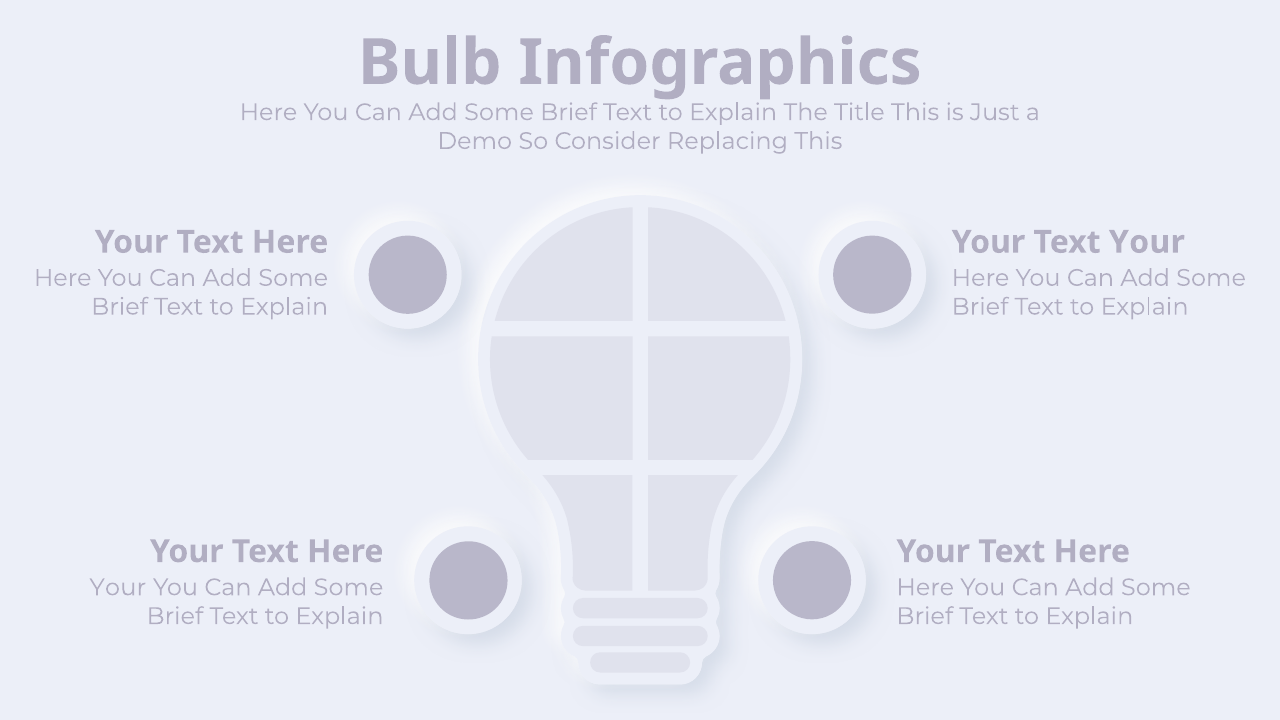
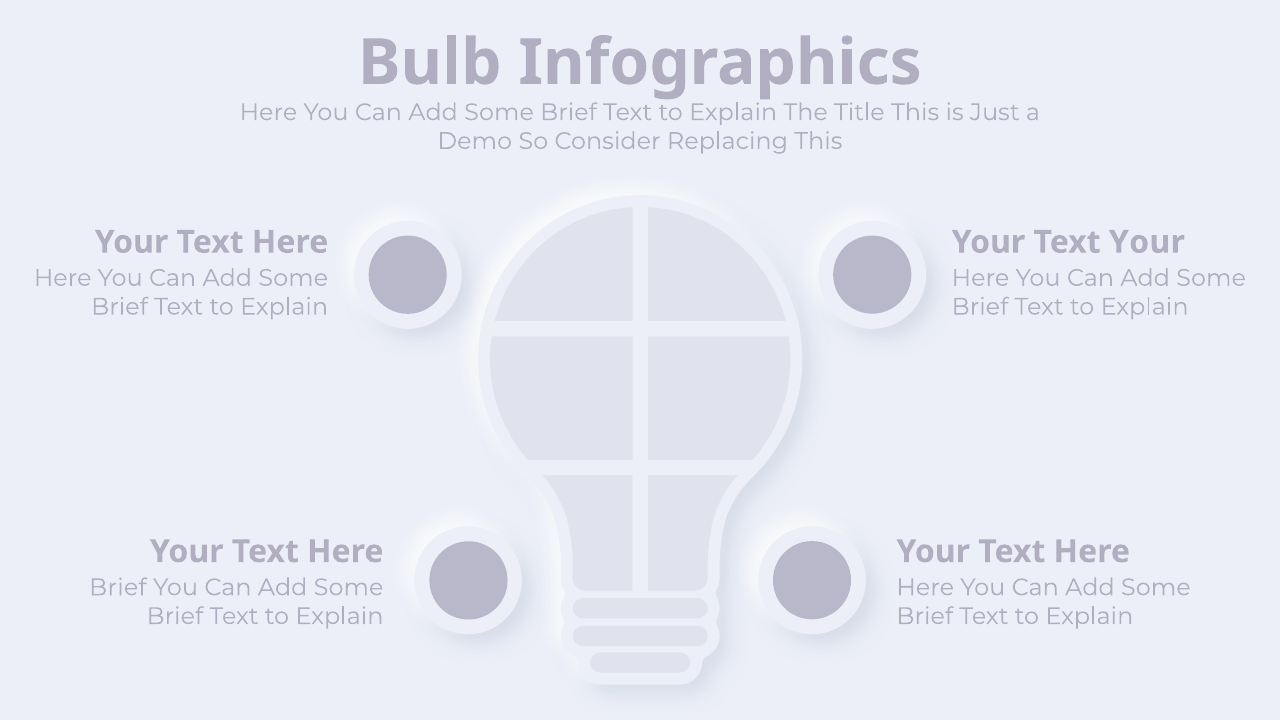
Your at (118, 587): Your -> Brief
